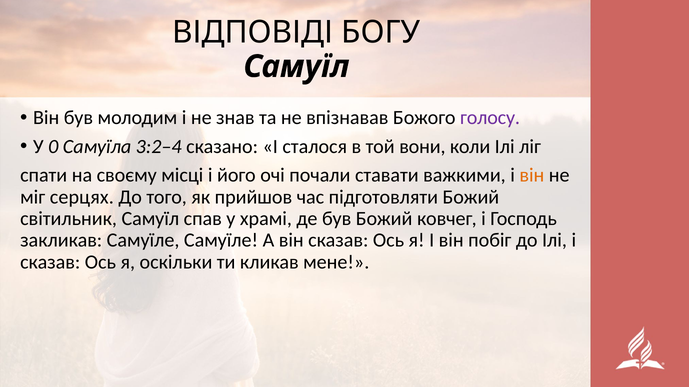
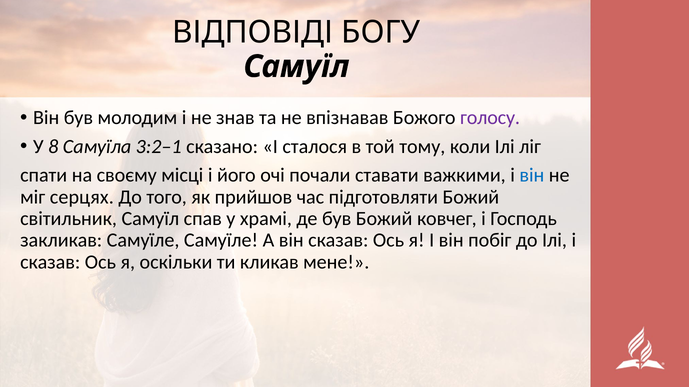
0: 0 -> 8
3:2–4: 3:2–4 -> 3:2–1
вони: вони -> тому
він at (532, 176) colour: orange -> blue
